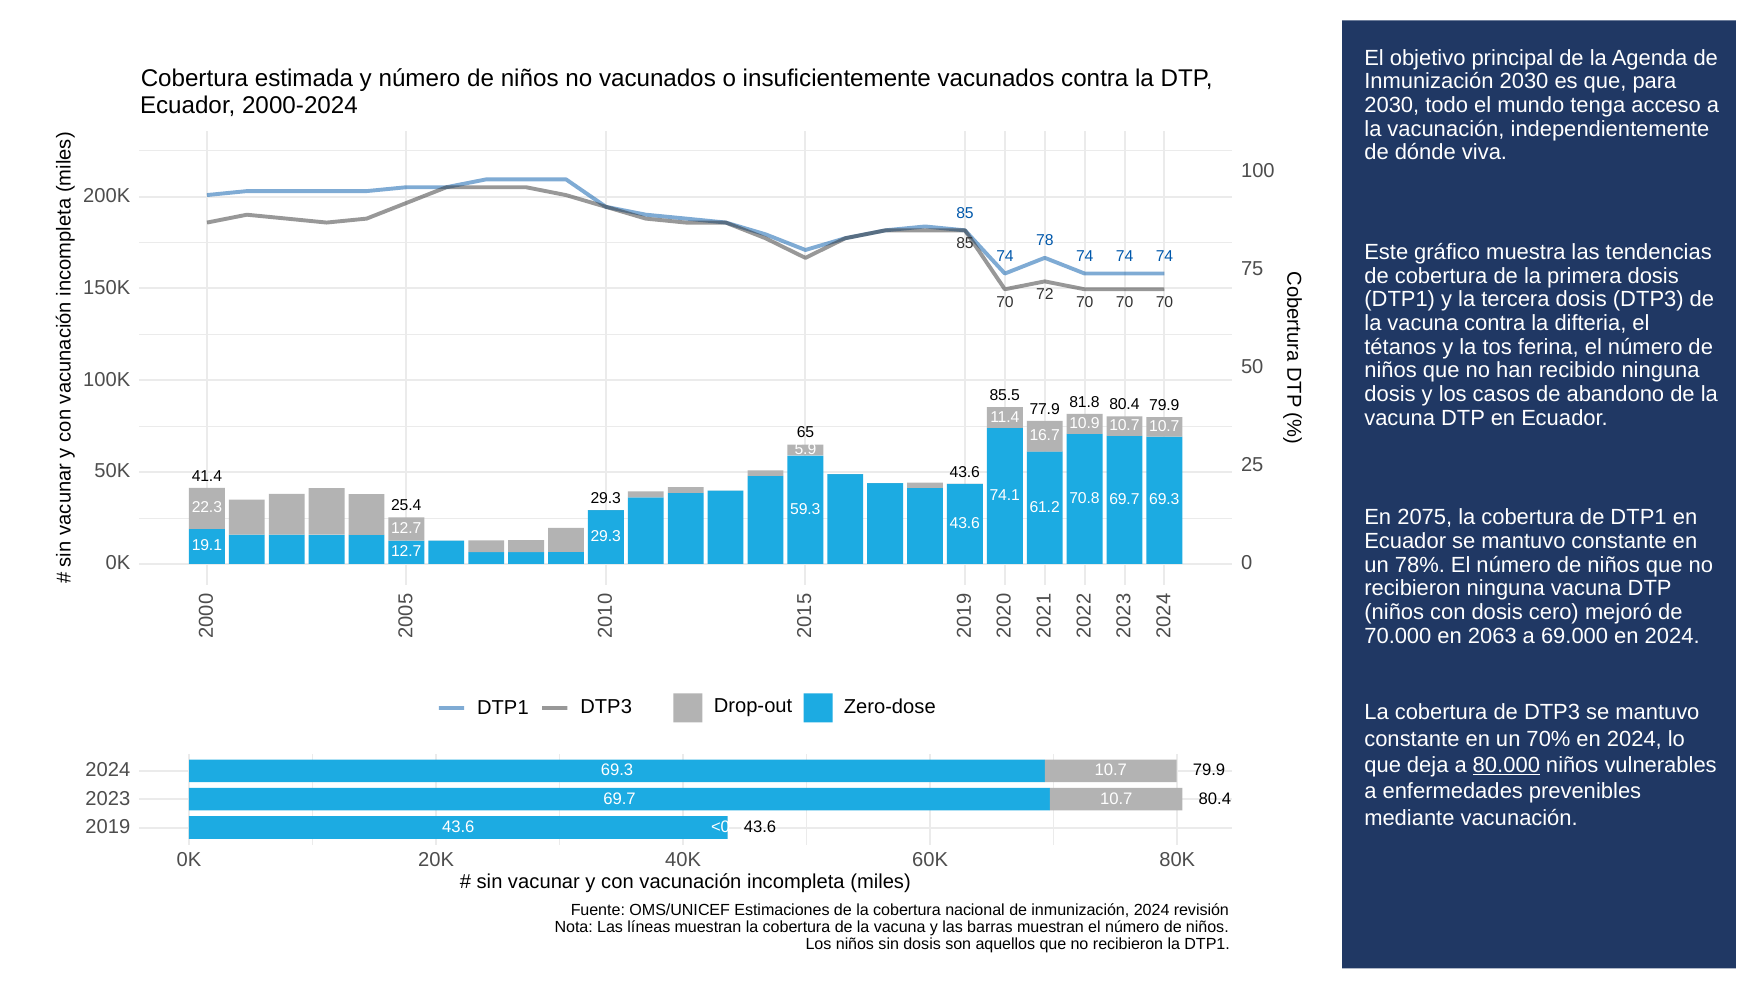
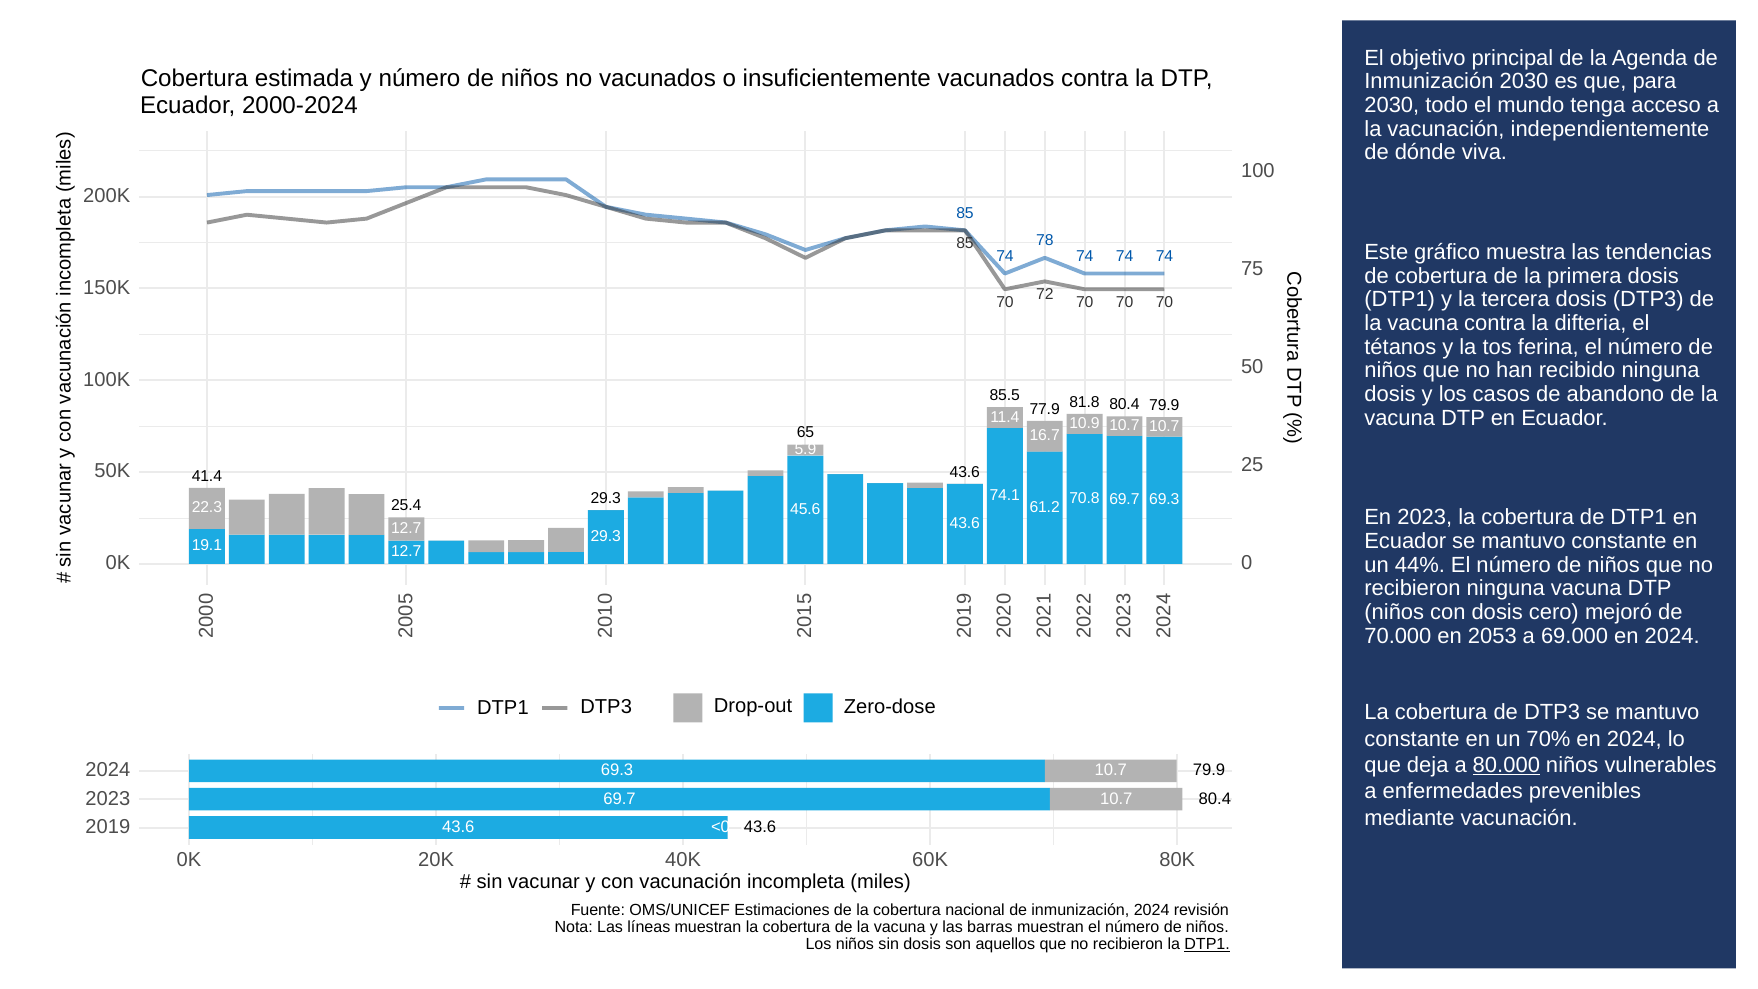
59.3: 59.3 -> 45.6
En 2075: 2075 -> 2023
78%: 78% -> 44%
2063: 2063 -> 2053
DTP1 at (1207, 944) underline: none -> present
